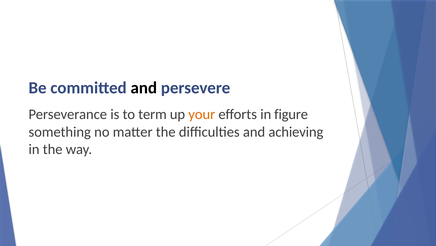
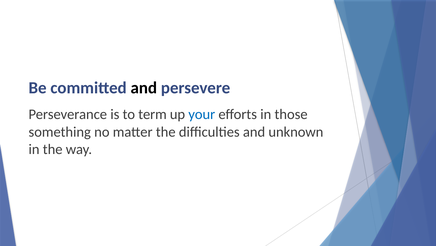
your colour: orange -> blue
figure: figure -> those
achieving: achieving -> unknown
